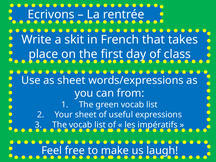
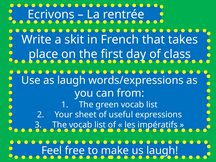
as sheet: sheet -> laugh
